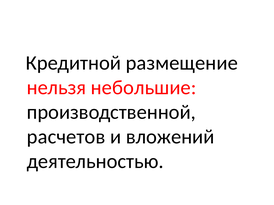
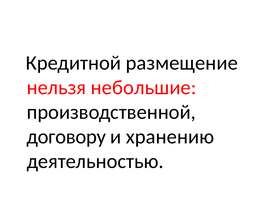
расчетов: расчетов -> договору
вложений: вложений -> хранению
